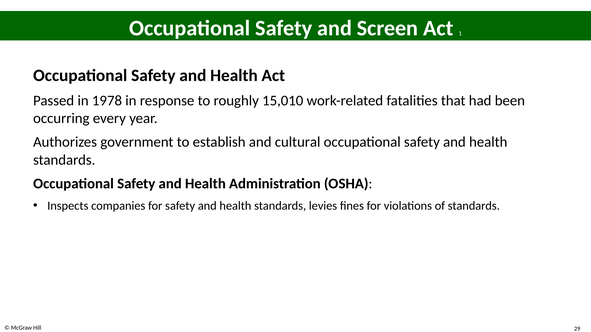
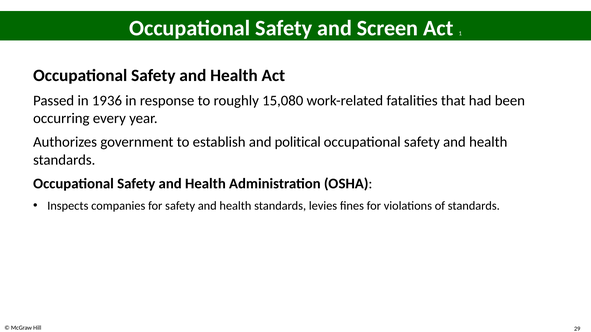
78: 78 -> 36
15,010: 15,010 -> 15,080
cultural: cultural -> political
